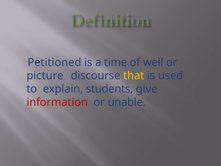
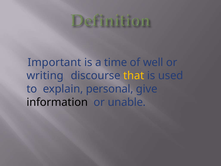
Petitioned: Petitioned -> Important
picture: picture -> writing
students: students -> personal
information colour: red -> black
